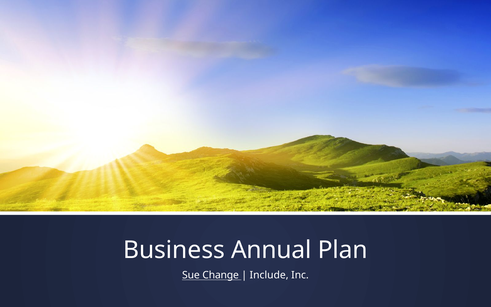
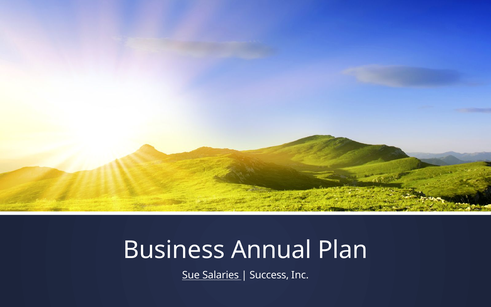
Change: Change -> Salaries
Include: Include -> Success
